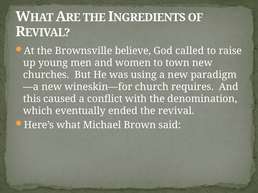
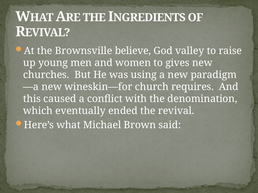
called: called -> valley
town: town -> gives
